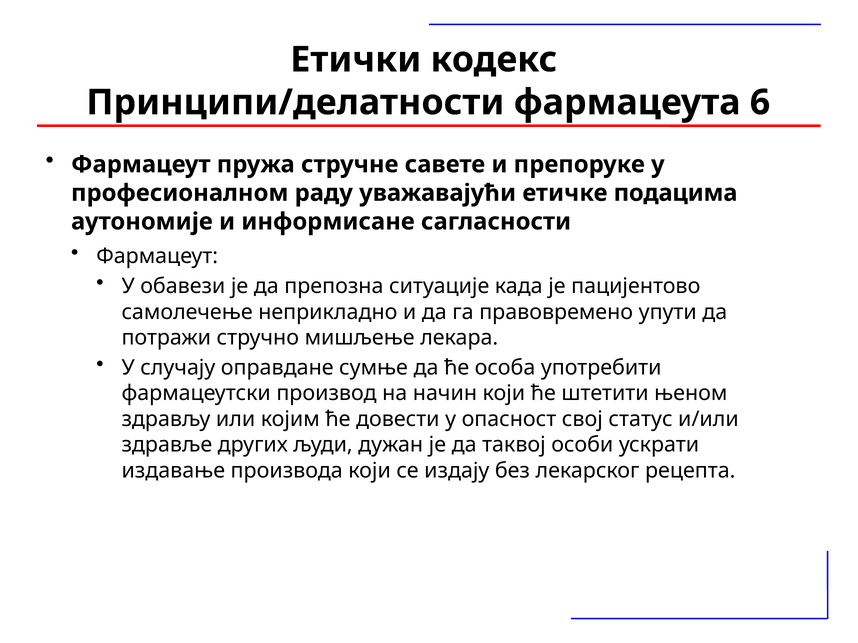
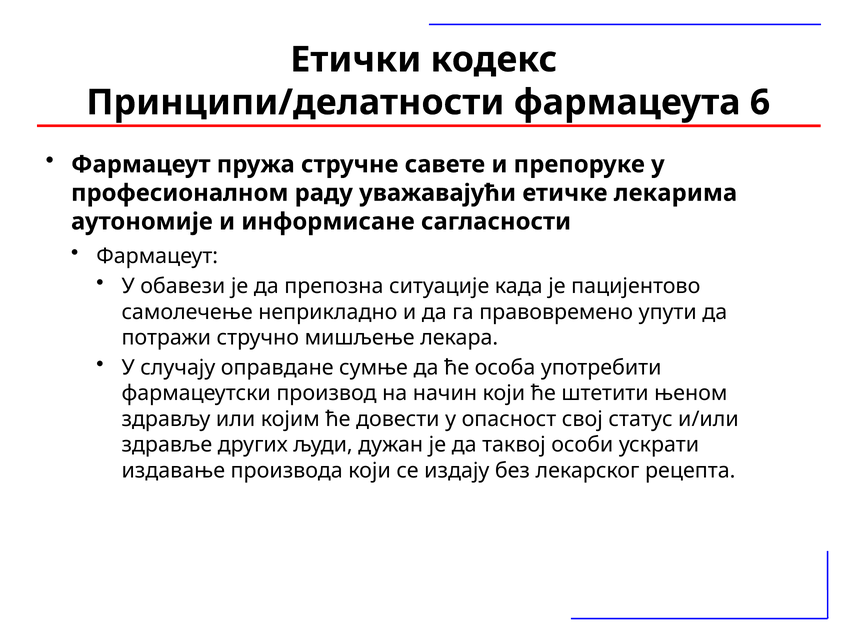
подацима: подацима -> лекарима
